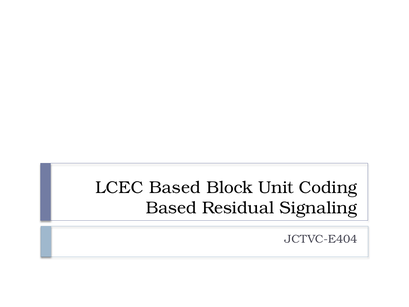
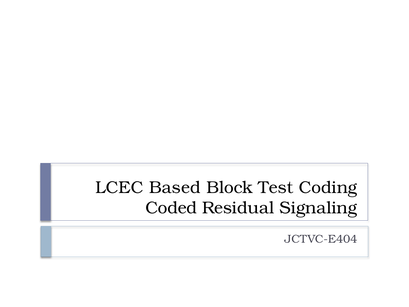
Unit: Unit -> Test
Based at (171, 208): Based -> Coded
